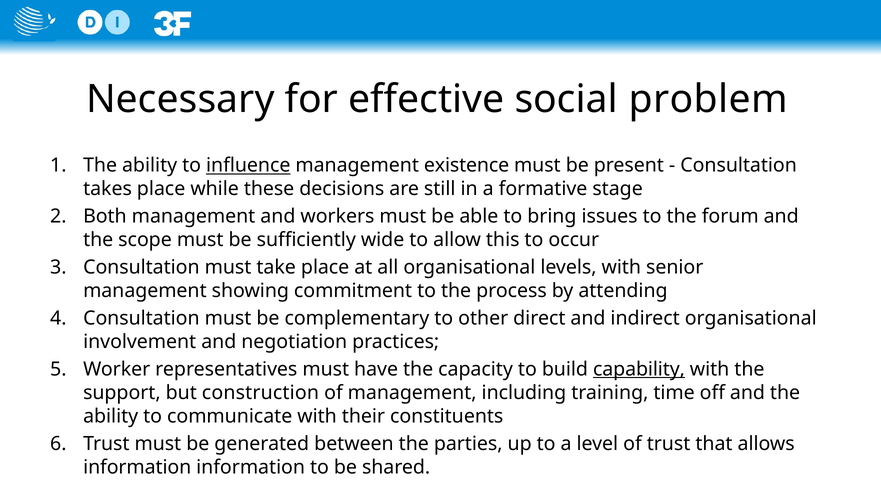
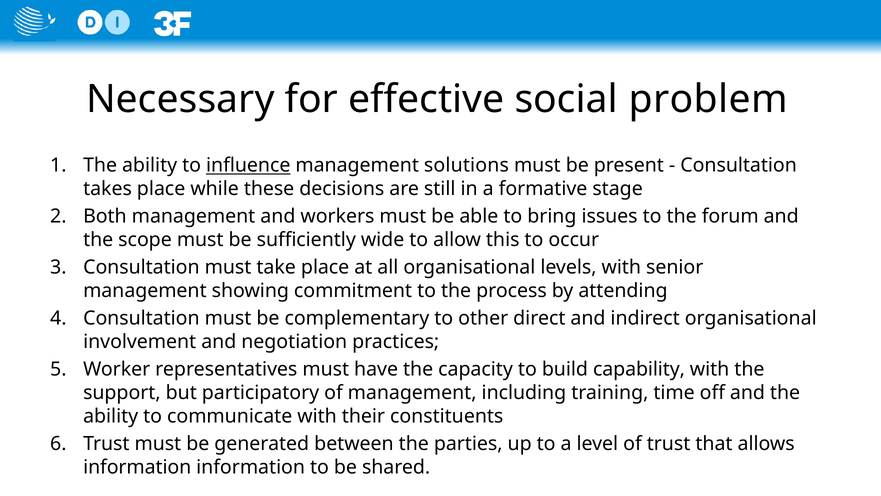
existence: existence -> solutions
capability underline: present -> none
construction: construction -> participatory
